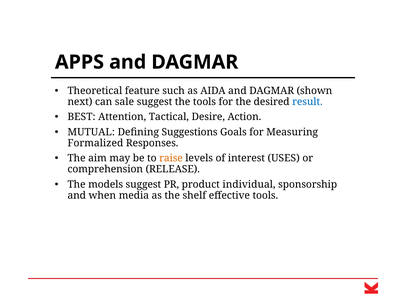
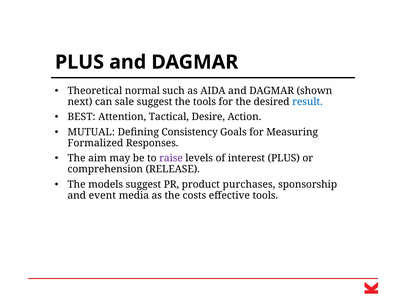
APPS at (79, 62): APPS -> PLUS
feature: feature -> normal
Suggestions: Suggestions -> Consistency
raise colour: orange -> purple
interest USES: USES -> PLUS
individual: individual -> purchases
when: when -> event
shelf: shelf -> costs
